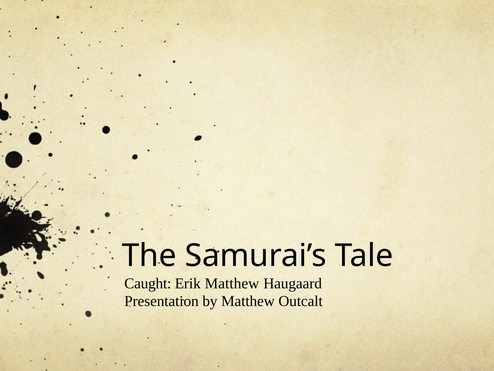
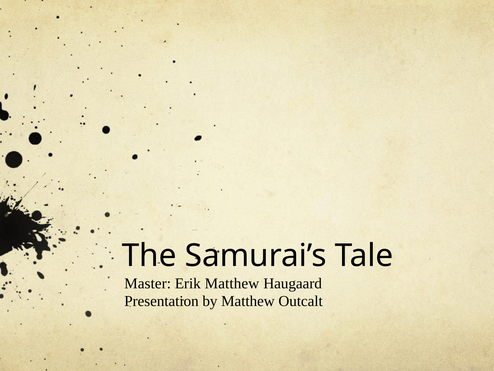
Caught: Caught -> Master
